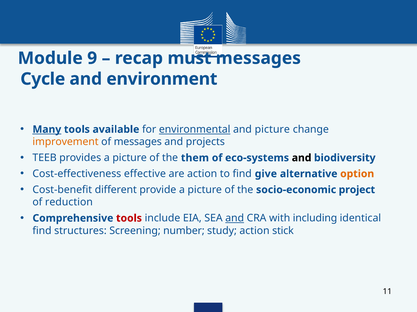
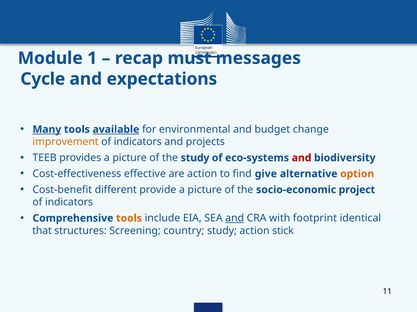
9: 9 -> 1
environment: environment -> expectations
available underline: none -> present
environmental underline: present -> none
and picture: picture -> budget
messages at (138, 142): messages -> indicators
the them: them -> study
and at (302, 158) colour: black -> red
reduction at (69, 203): reduction -> indicators
tools at (129, 219) colour: red -> orange
including: including -> footprint
find at (42, 231): find -> that
number: number -> country
